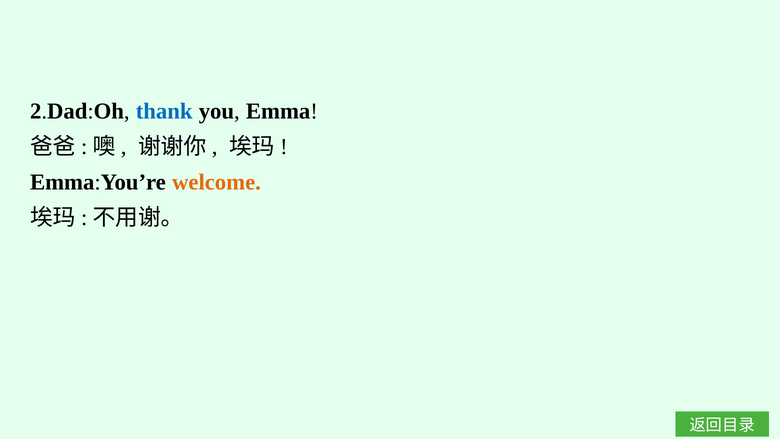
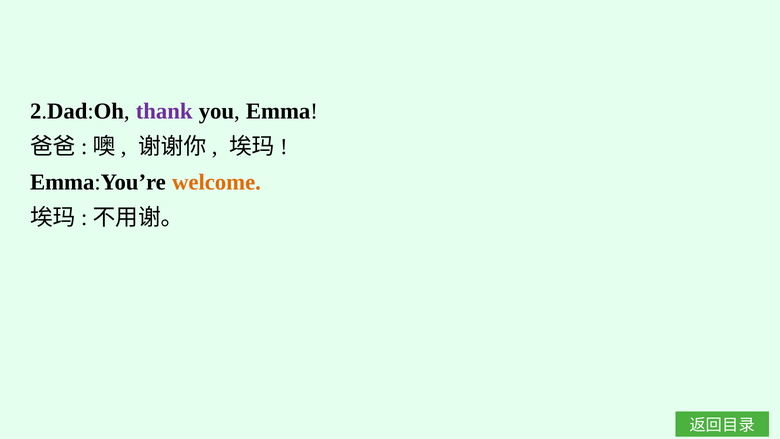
thank colour: blue -> purple
